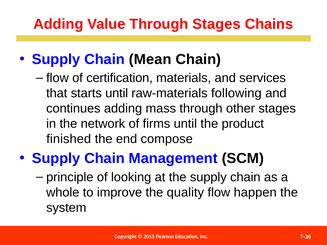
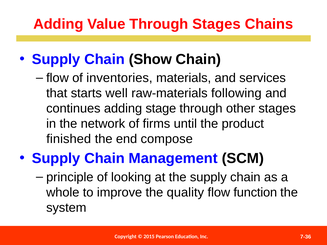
Mean: Mean -> Show
certification: certification -> inventories
starts until: until -> well
mass: mass -> stage
happen: happen -> function
